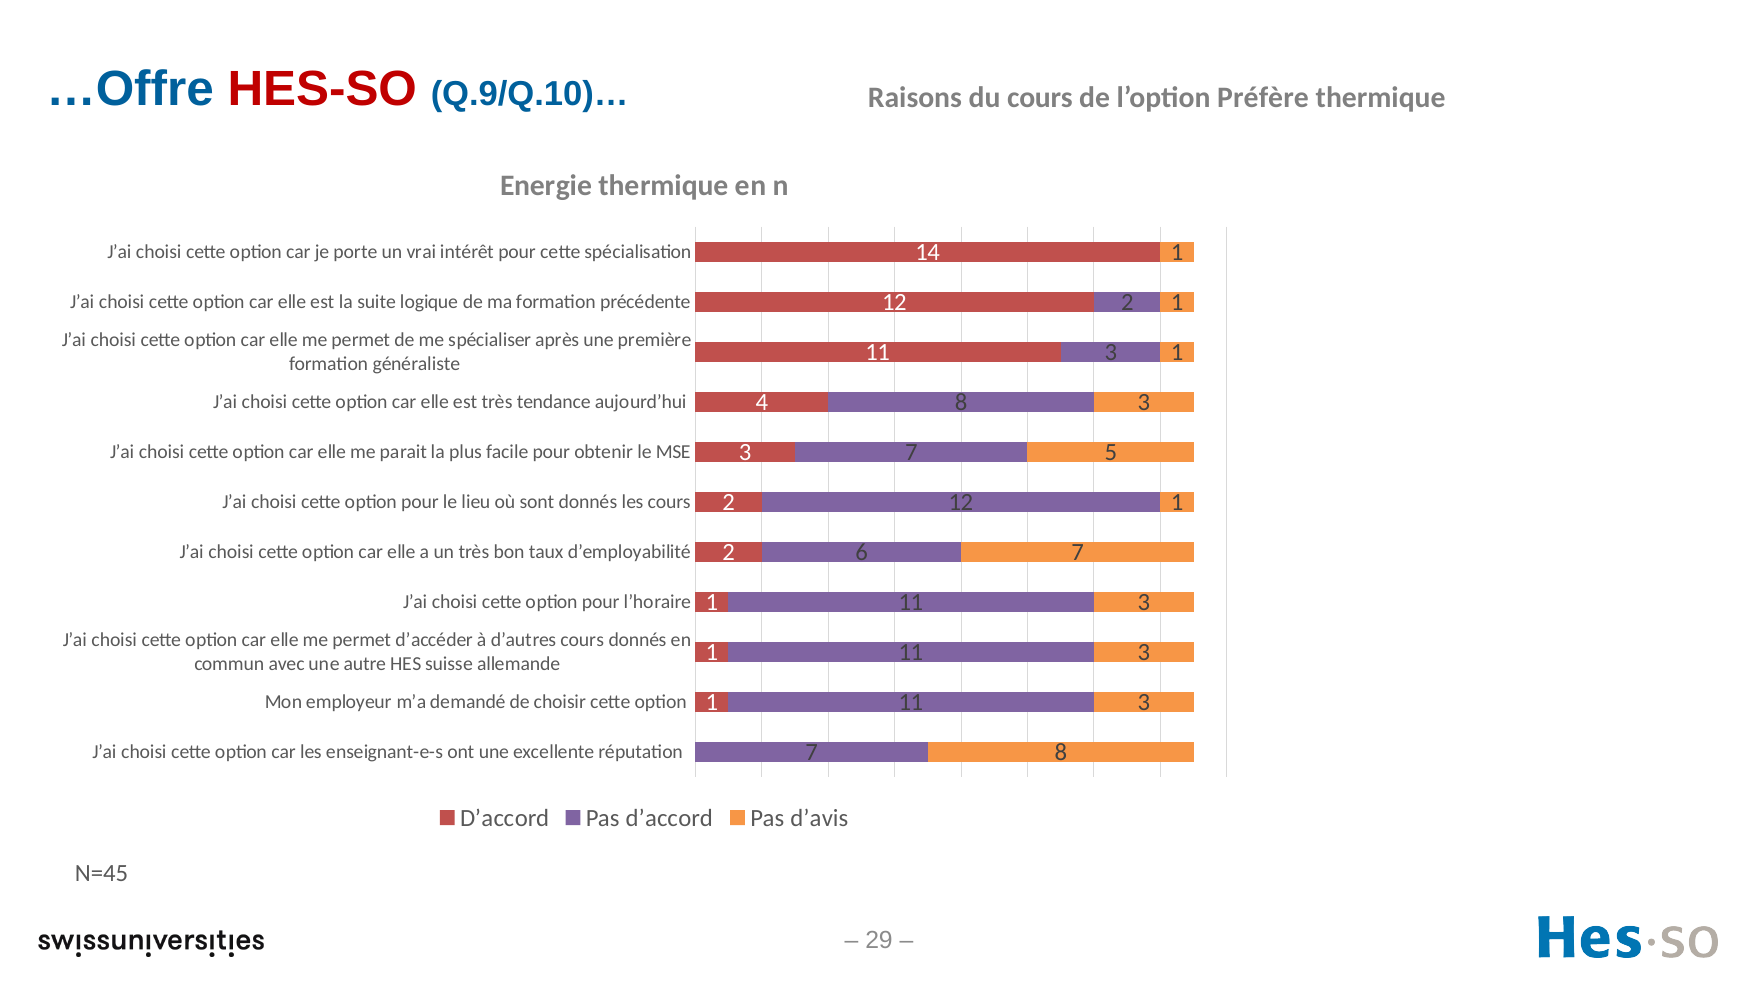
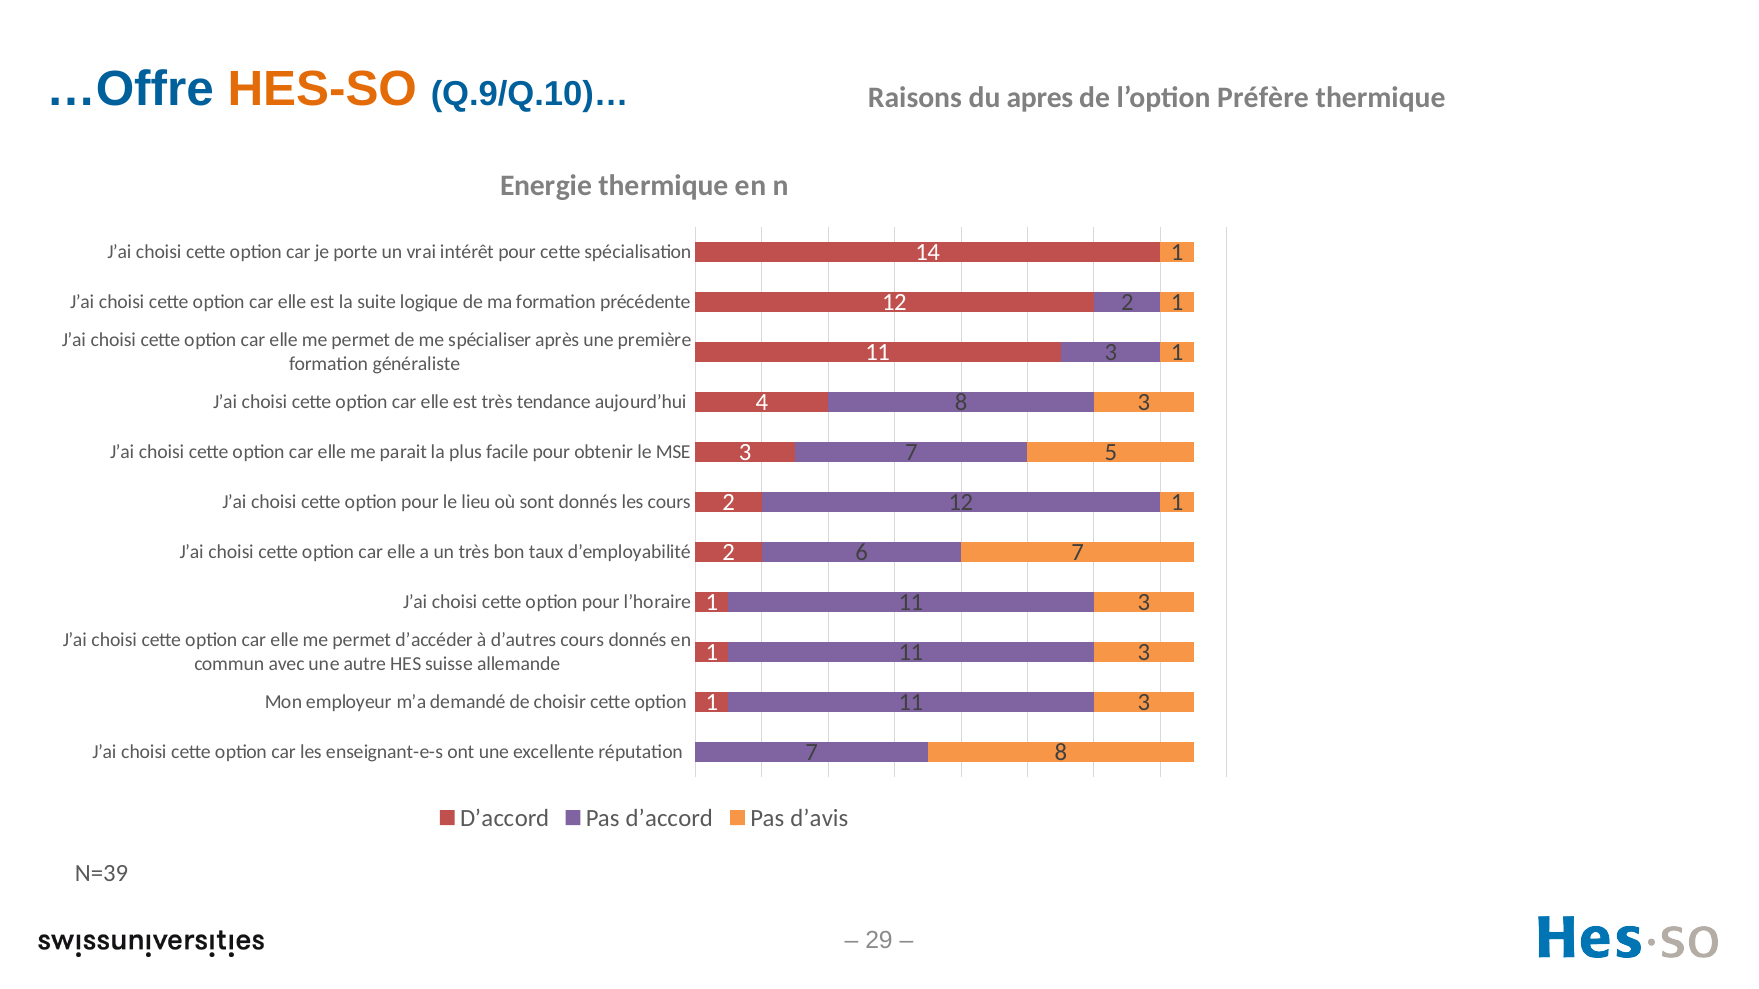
HES-SO colour: red -> orange
du cours: cours -> apres
N=45: N=45 -> N=39
